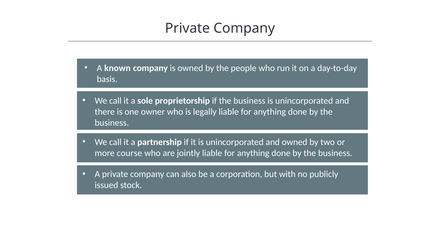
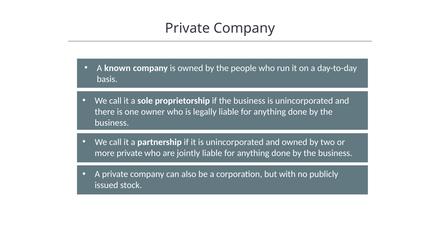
more course: course -> private
